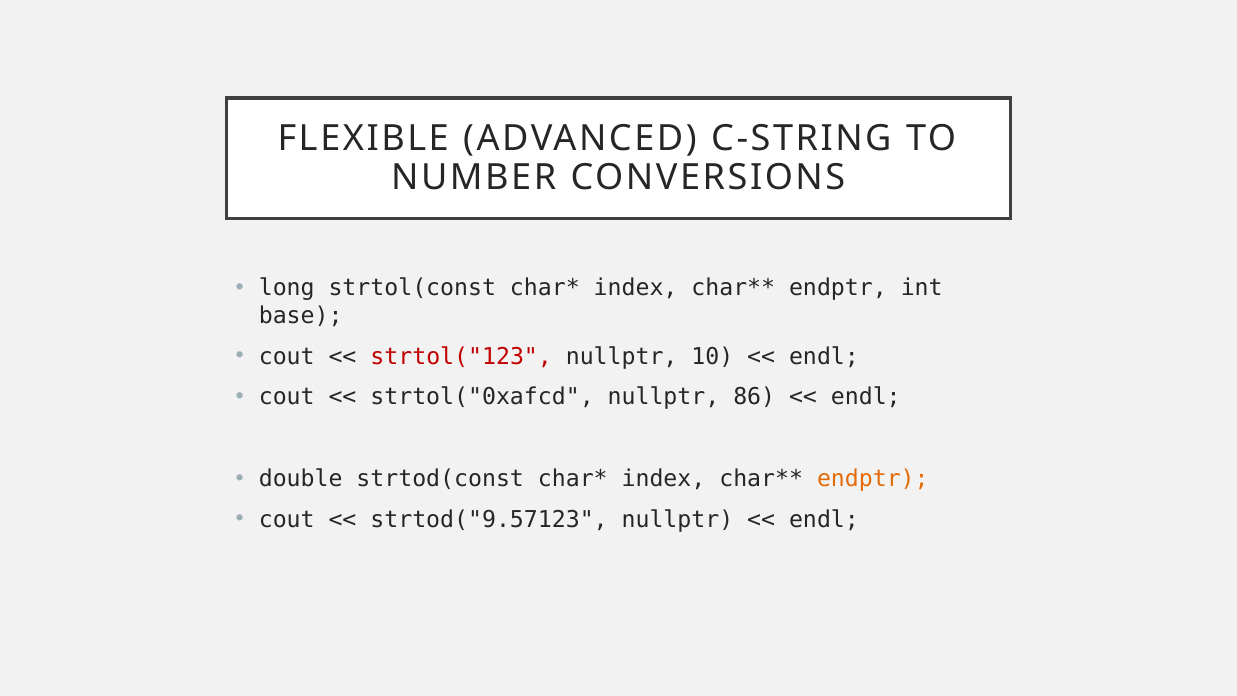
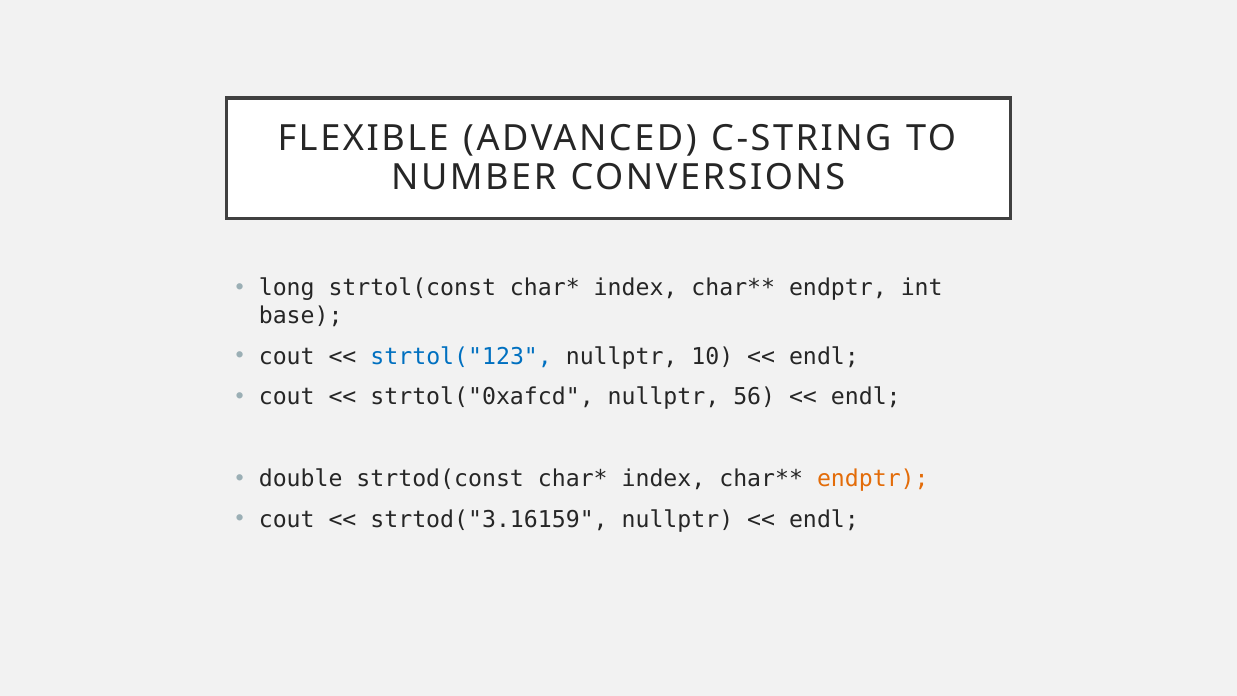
strtol("123 colour: red -> blue
86: 86 -> 56
strtod("9.57123: strtod("9.57123 -> strtod("3.16159
